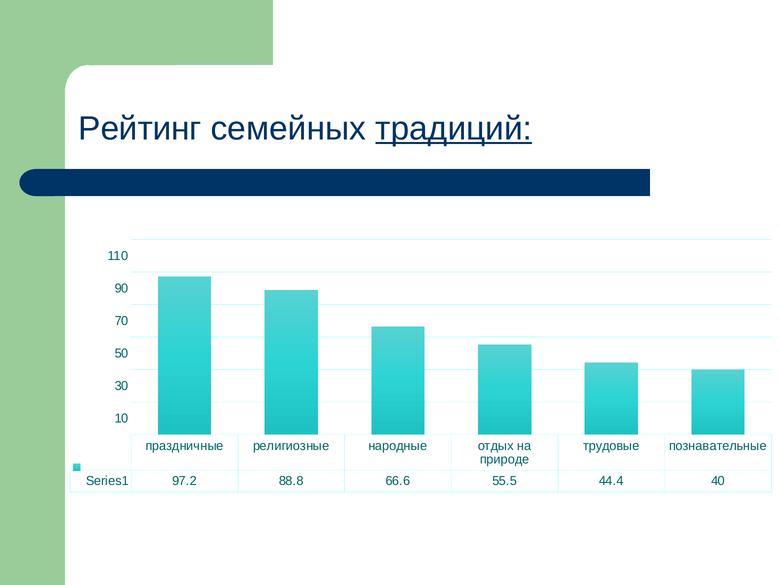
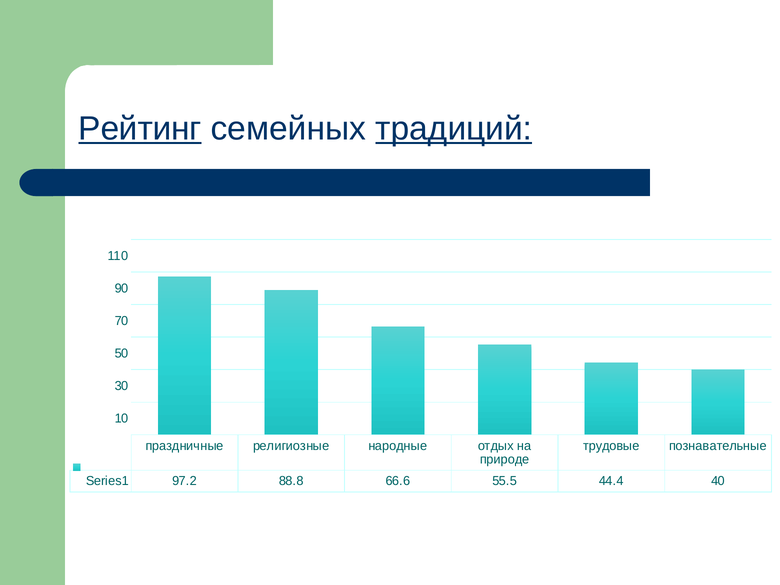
Рейтинг underline: none -> present
